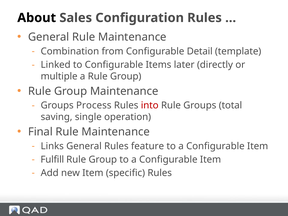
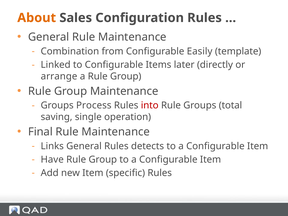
About colour: black -> orange
Detail: Detail -> Easily
multiple: multiple -> arrange
feature: feature -> detects
Fulfill: Fulfill -> Have
